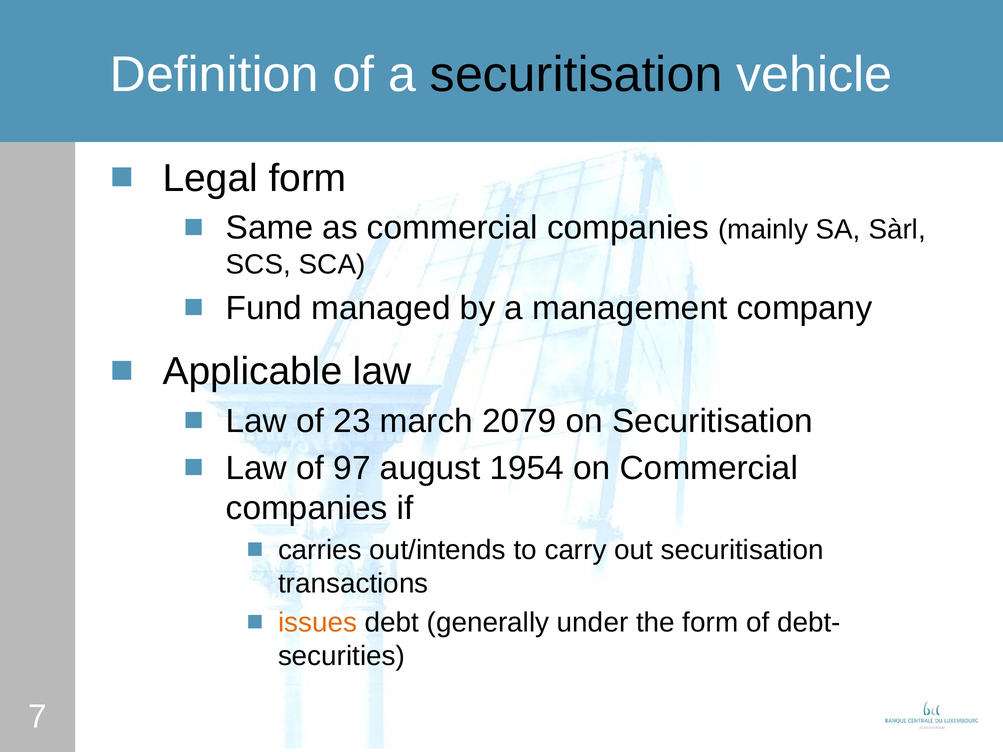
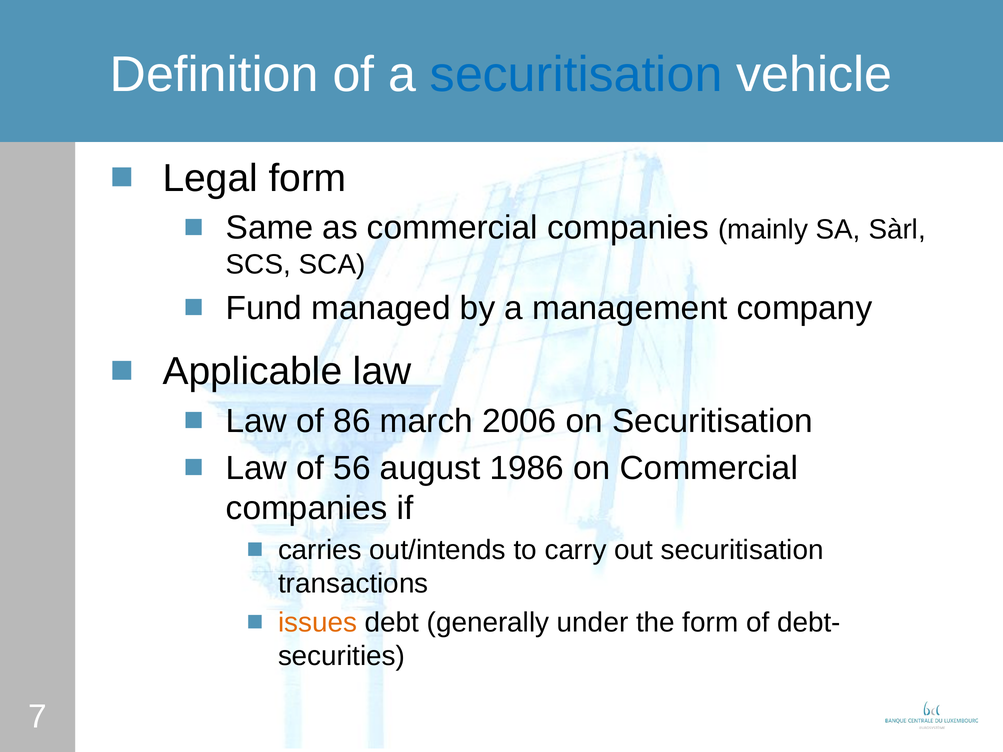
securitisation at (576, 75) colour: black -> blue
23: 23 -> 86
2079: 2079 -> 2006
97: 97 -> 56
1954: 1954 -> 1986
